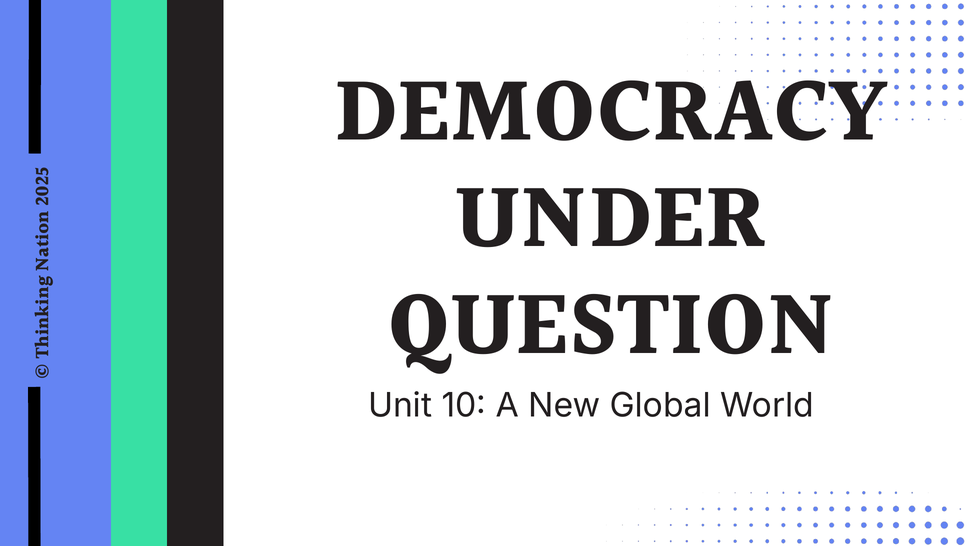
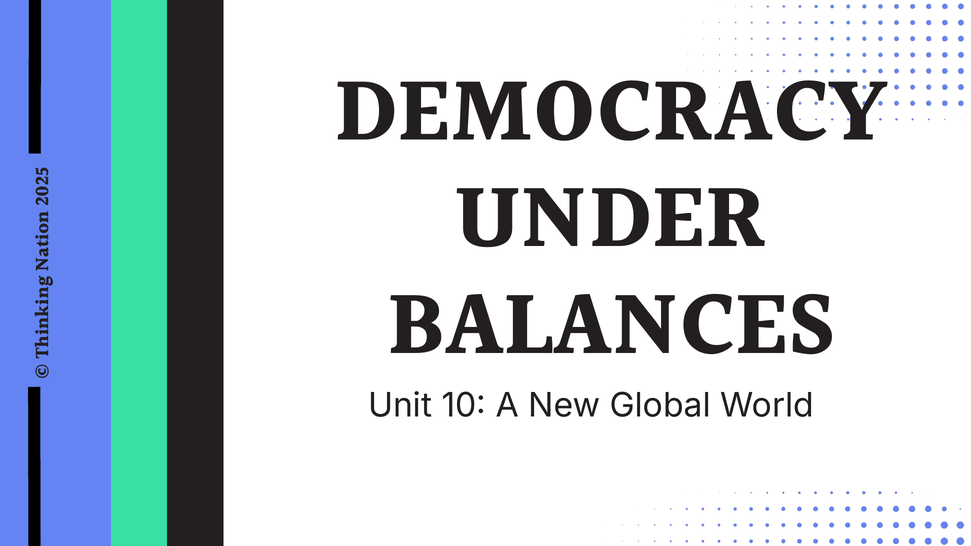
QUESTION: QUESTION -> BALANCES
